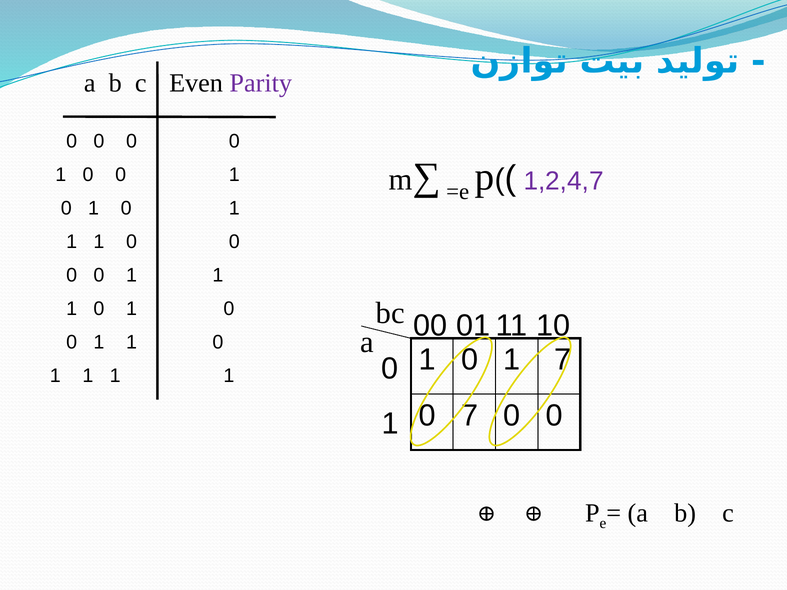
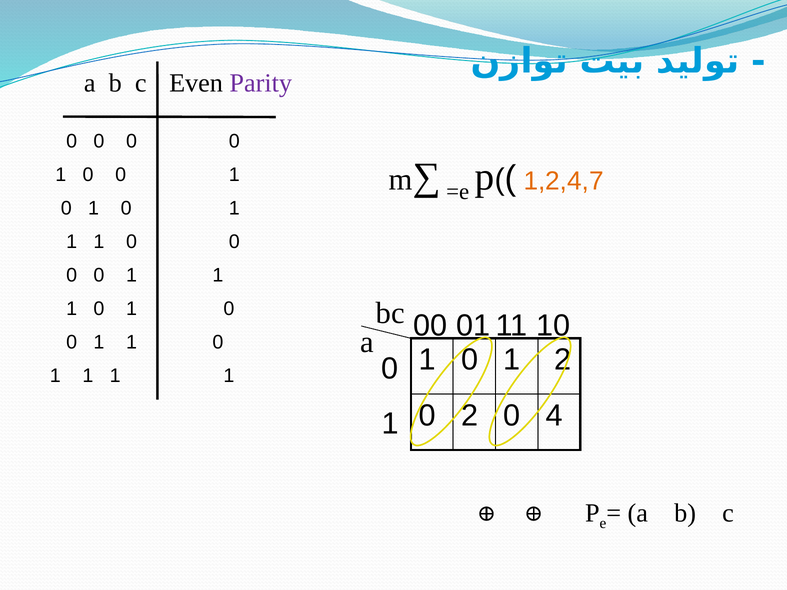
1,2,4,7 colour: purple -> orange
1 7: 7 -> 2
0 7: 7 -> 2
0 at (554, 416): 0 -> 4
